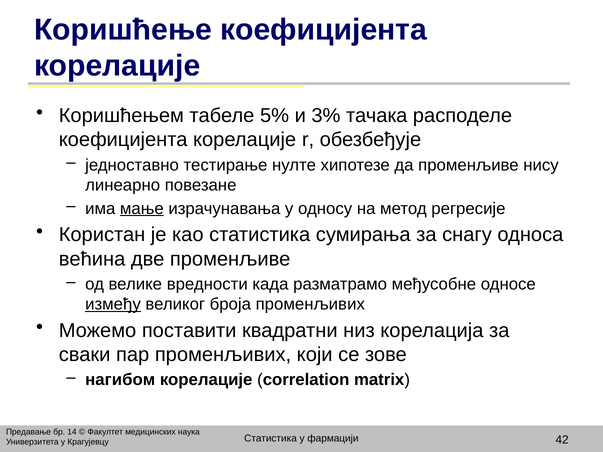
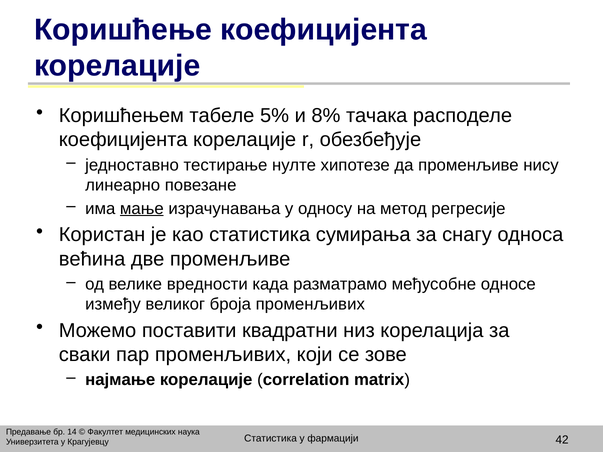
3%: 3% -> 8%
између underline: present -> none
нагибом: нагибом -> најмање
